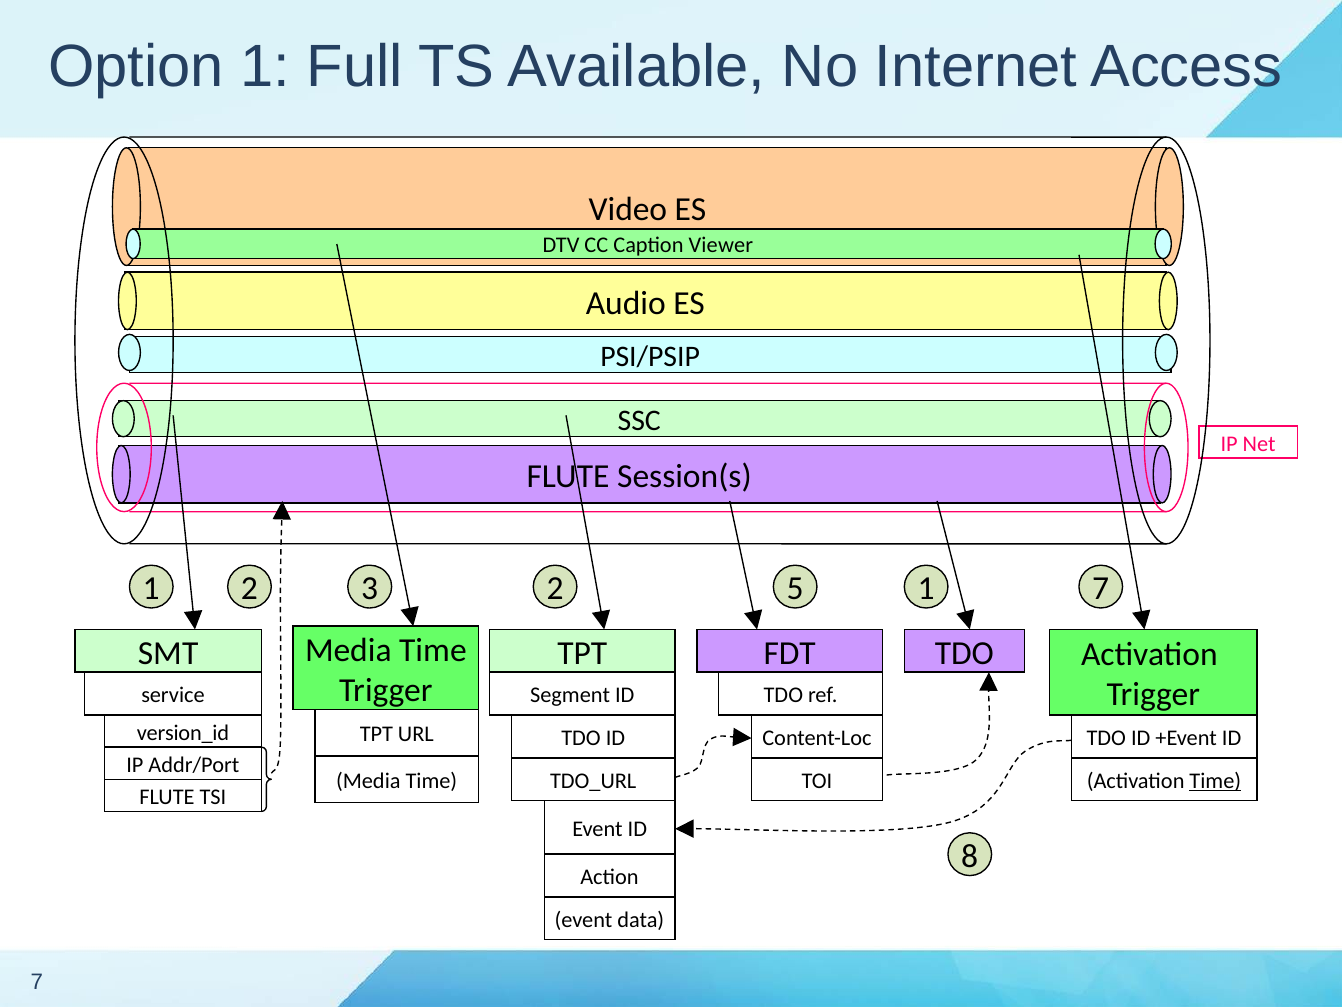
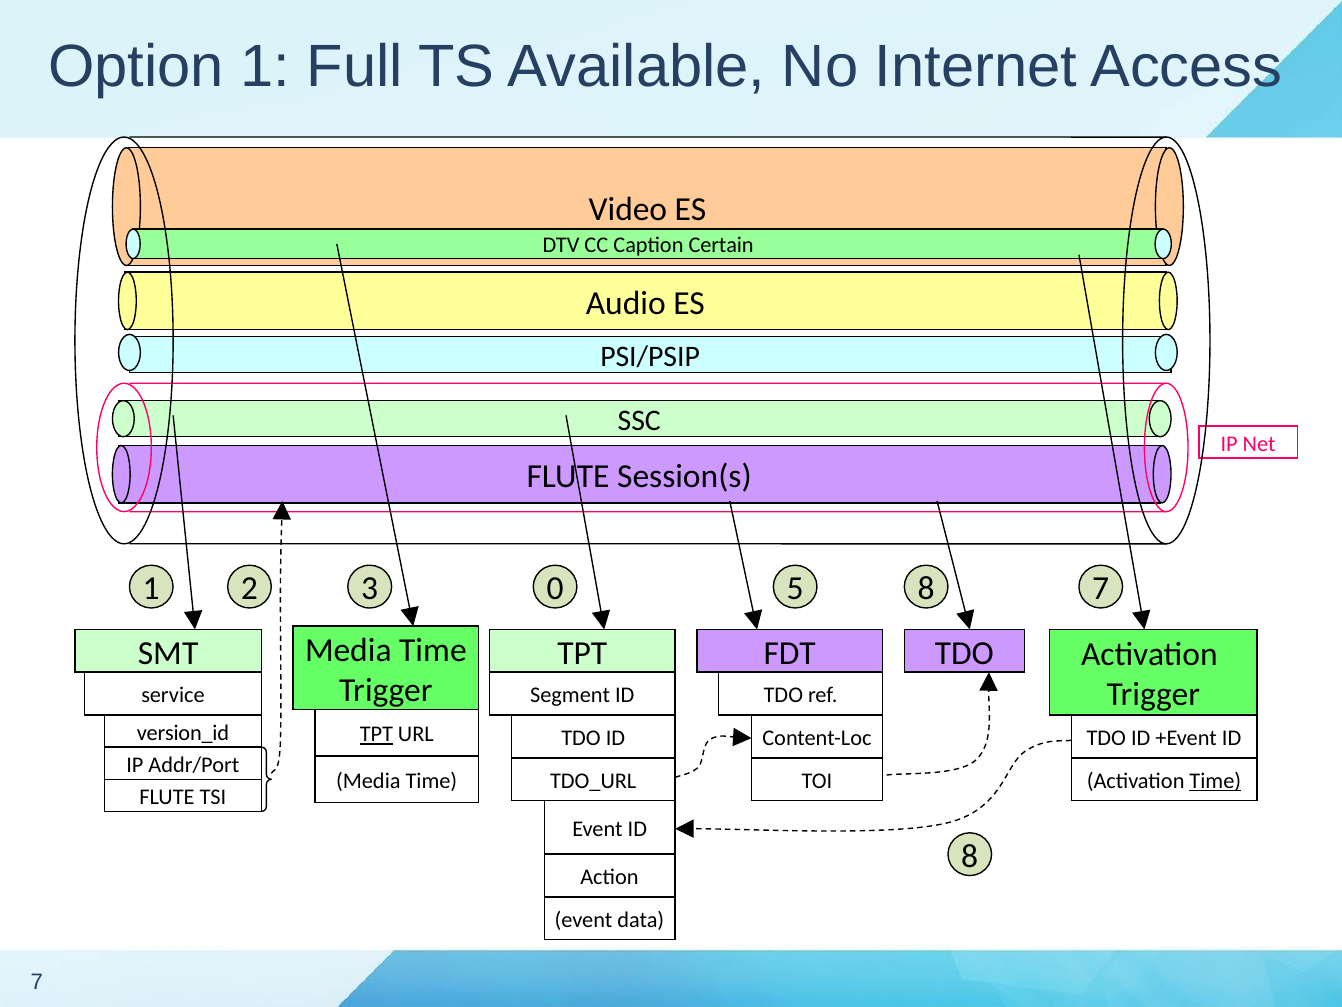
Viewer: Viewer -> Certain
2 2: 2 -> 0
3 1: 1 -> 8
TPT at (376, 734) underline: none -> present
